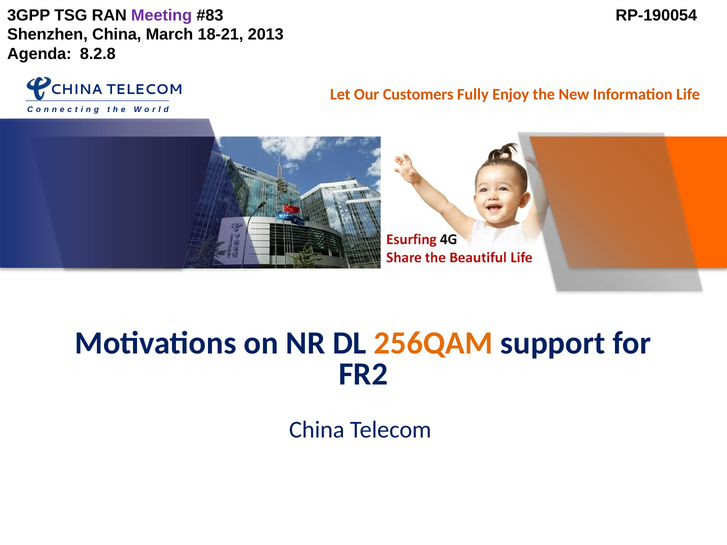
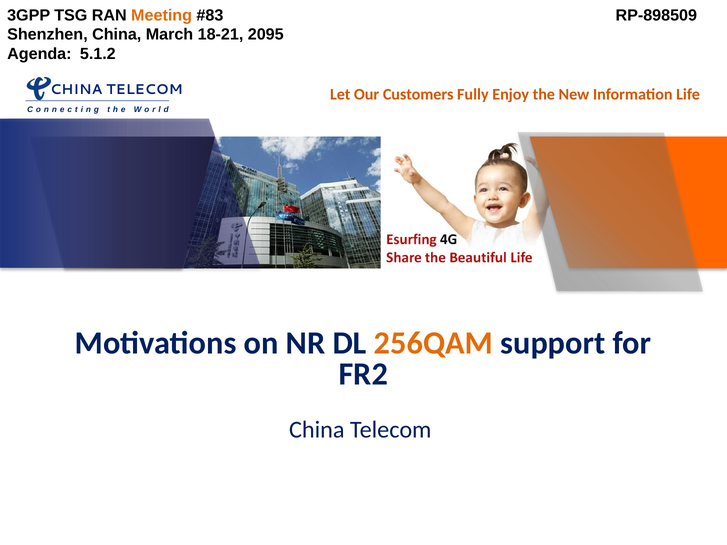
Meeting colour: purple -> orange
RP-190054: RP-190054 -> RP-898509
2013: 2013 -> 2095
8.2.8: 8.2.8 -> 5.1.2
